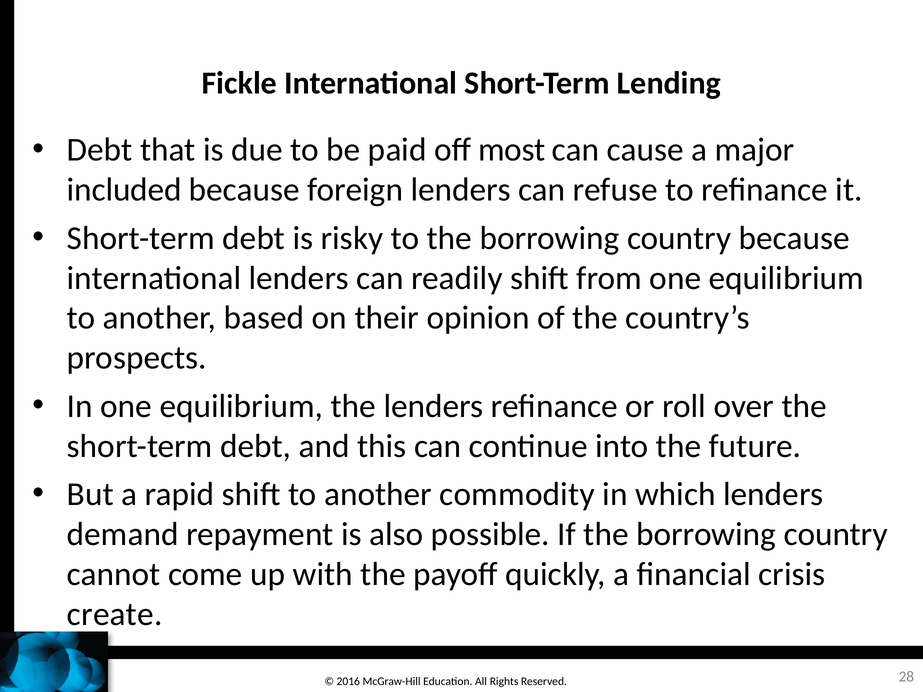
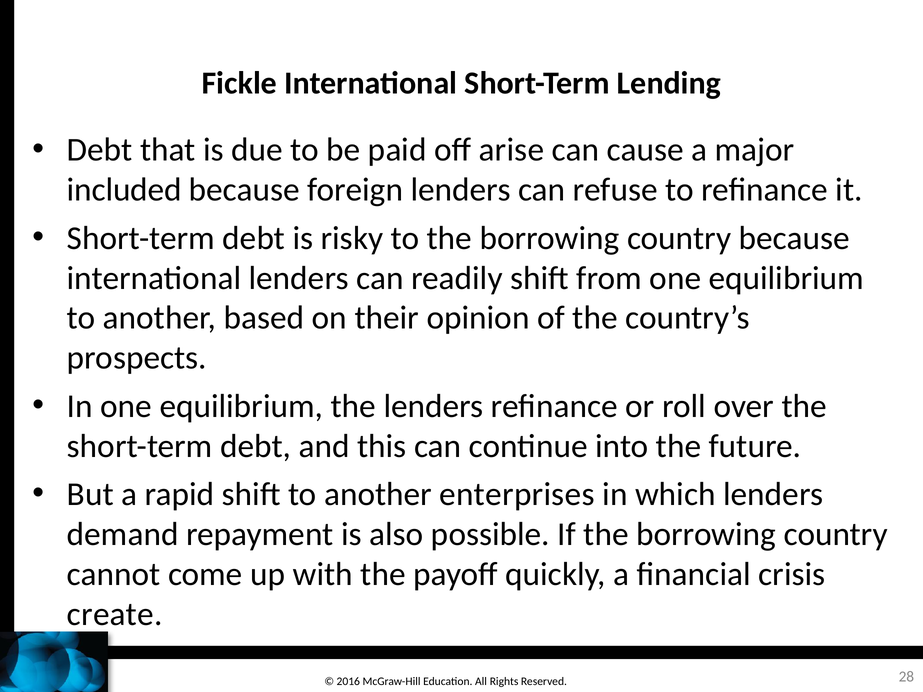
most: most -> arise
commodity: commodity -> enterprises
